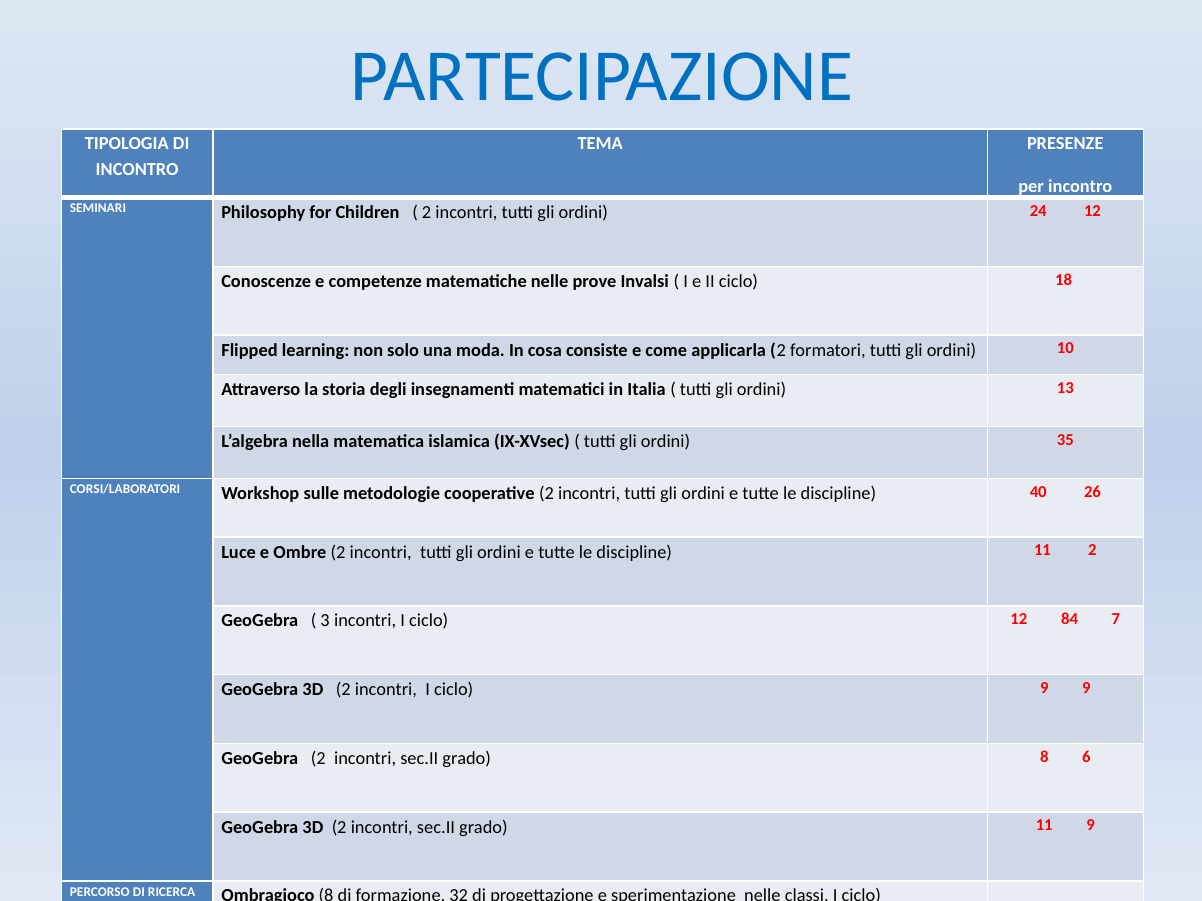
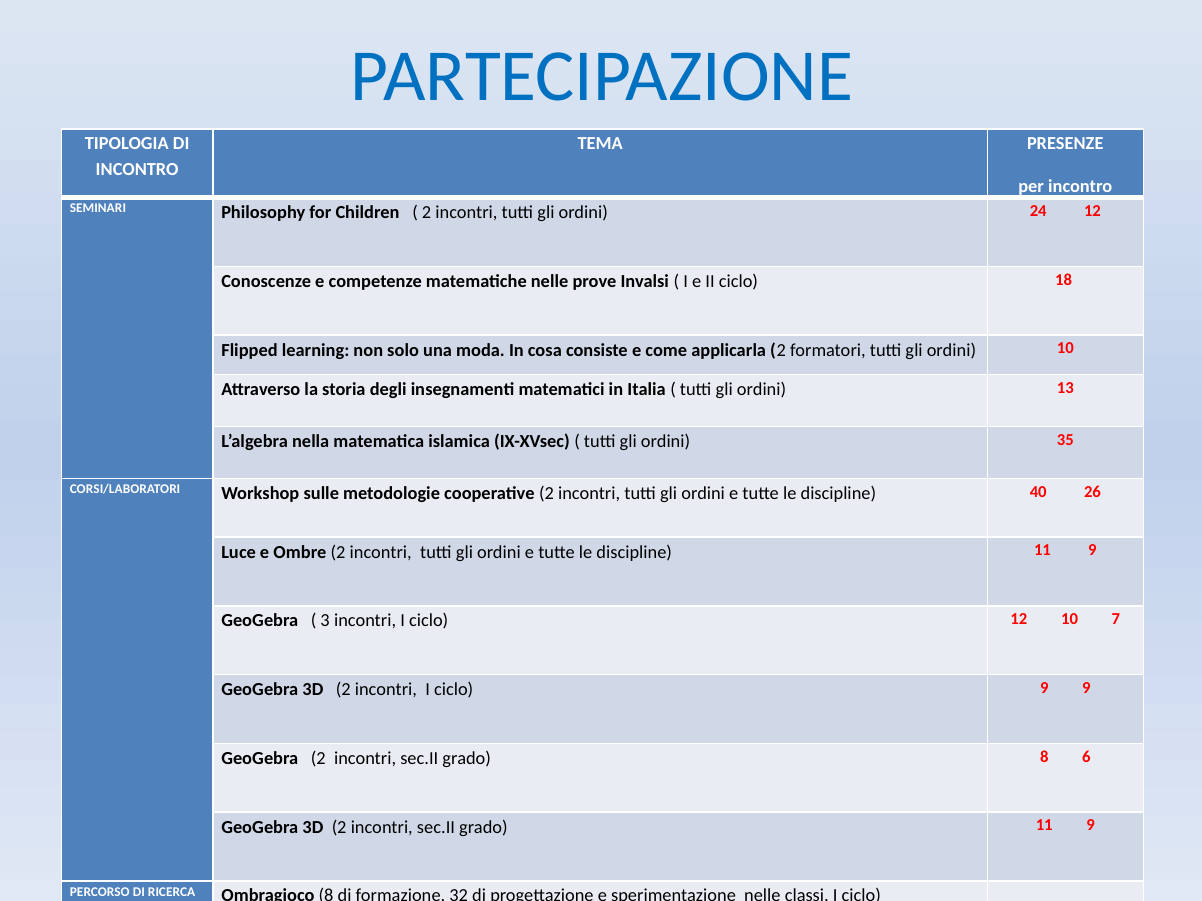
discipline 11 2: 2 -> 9
12 84: 84 -> 10
